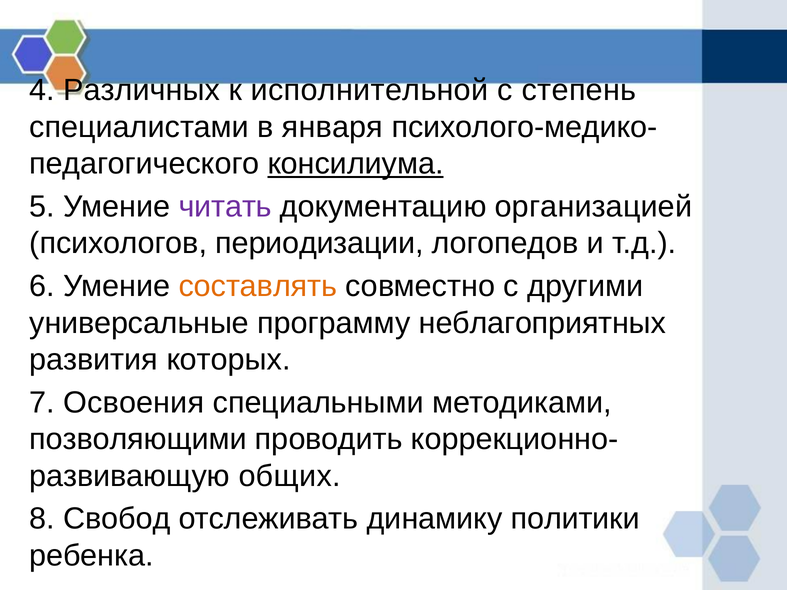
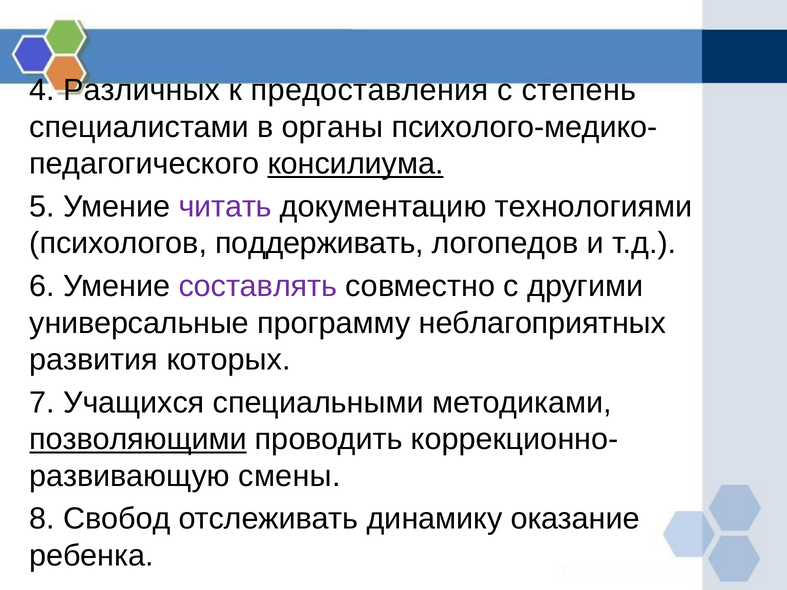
исполнительной: исполнительной -> предоставления
января: января -> органы
организацией: организацией -> технологиями
периодизации: периодизации -> поддерживать
составлять colour: orange -> purple
Освоения: Освоения -> Учащихся
позволяющими underline: none -> present
общих: общих -> смены
политики: политики -> оказание
